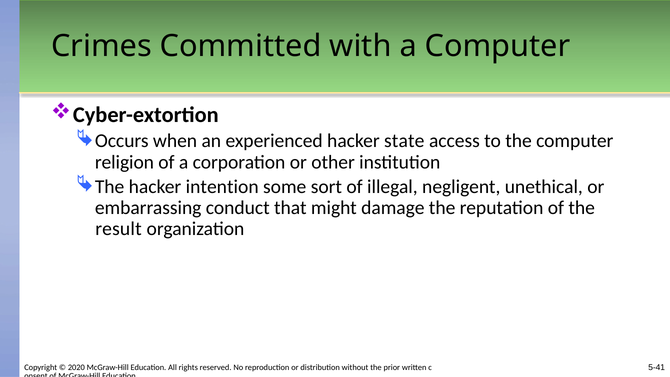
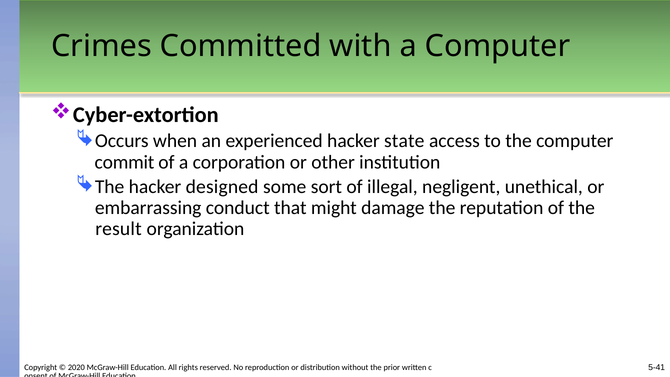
religion: religion -> commit
intention: intention -> designed
